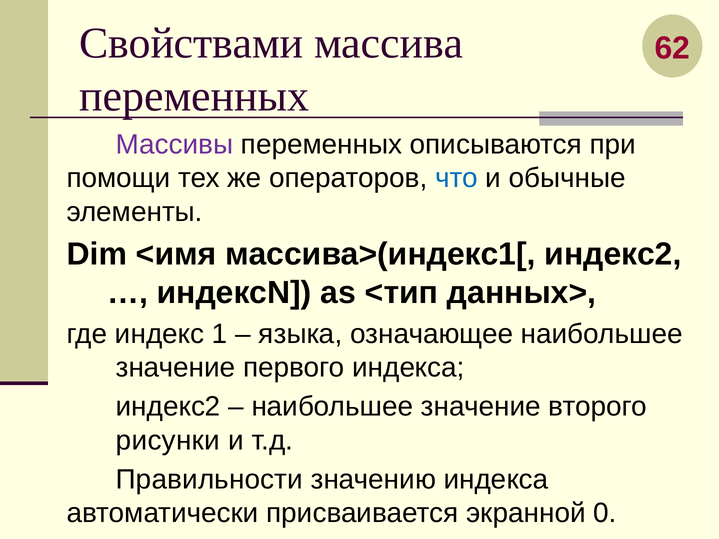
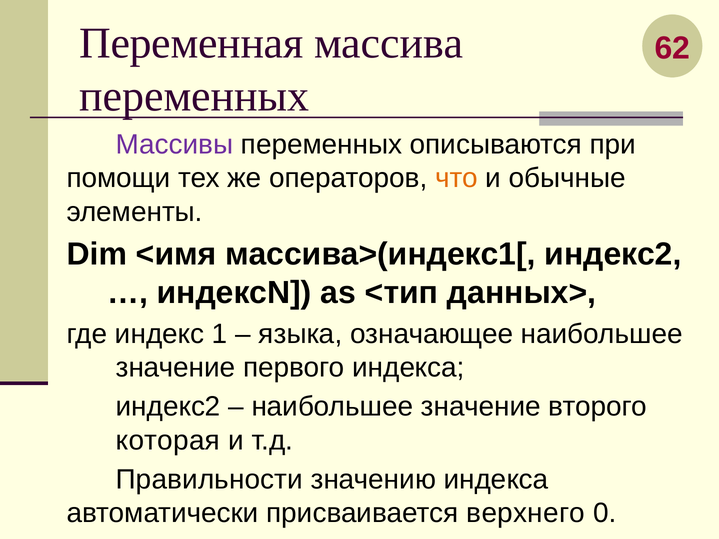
Свойствами: Свойствами -> Переменная
что colour: blue -> orange
рисунки: рисунки -> которая
экранной: экранной -> верхнего
